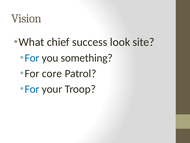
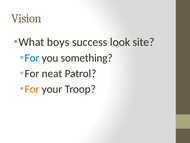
chief: chief -> boys
core: core -> neat
For at (32, 89) colour: blue -> orange
